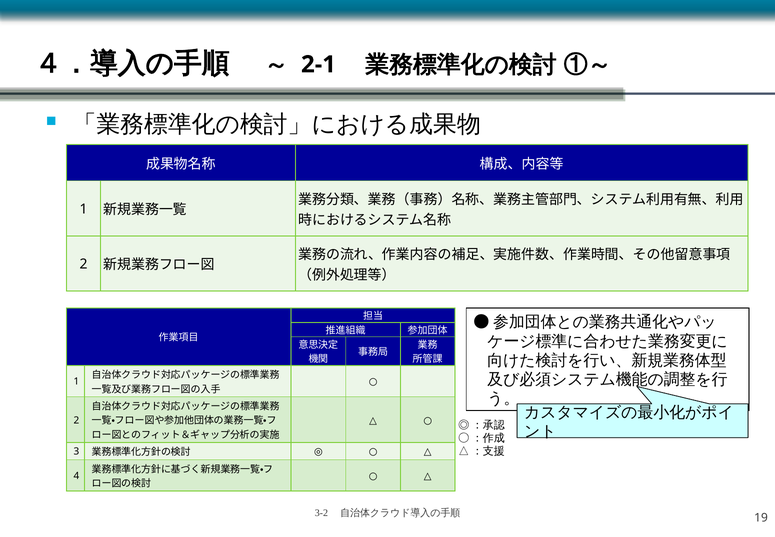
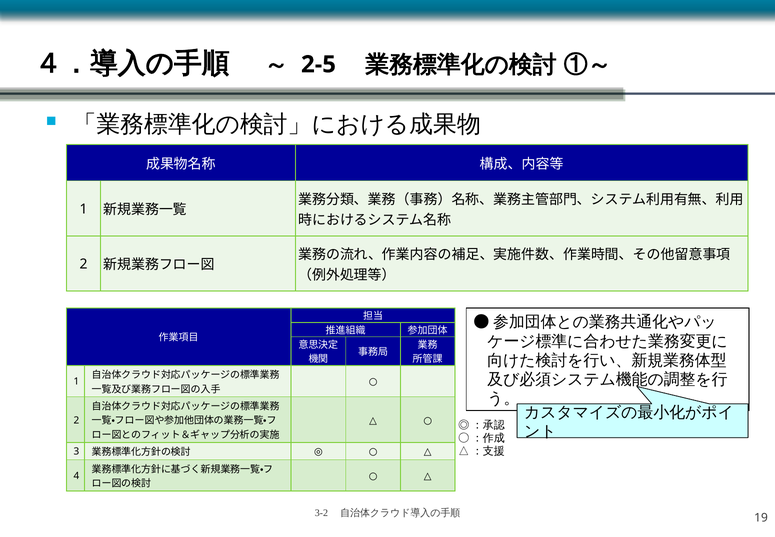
2-1: 2-1 -> 2-5
